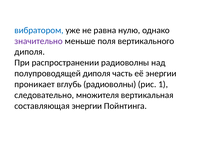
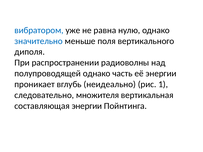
значительно colour: purple -> blue
полупроводящей диполя: диполя -> однако
вглубь радиоволны: радиоволны -> неидеально
